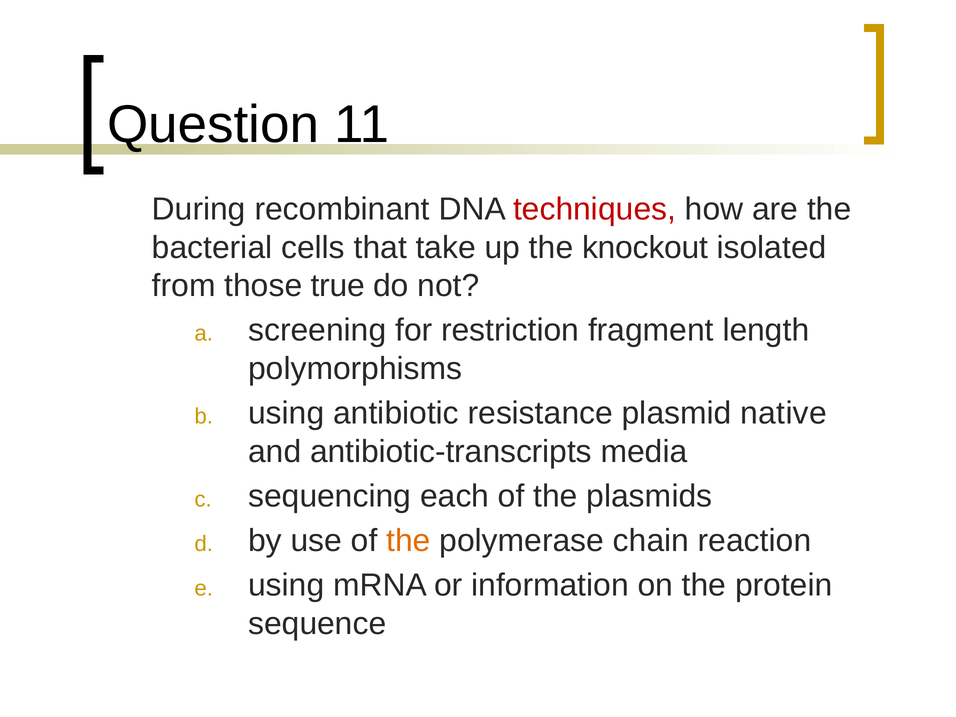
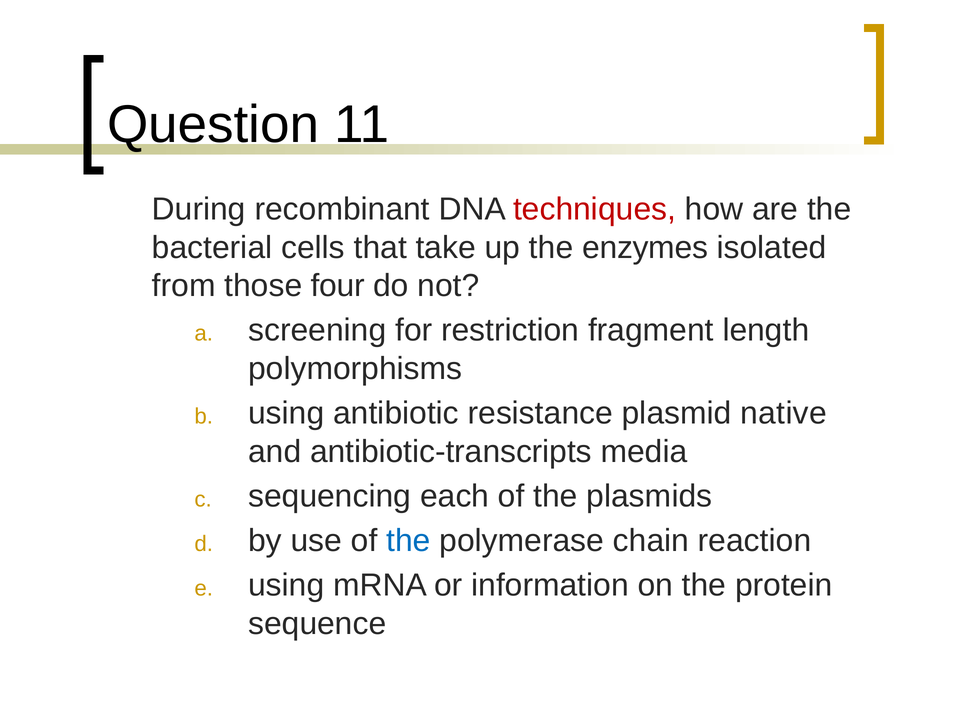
knockout: knockout -> enzymes
true: true -> four
the at (408, 541) colour: orange -> blue
